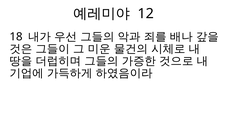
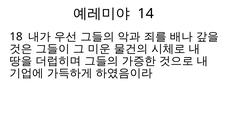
12: 12 -> 14
